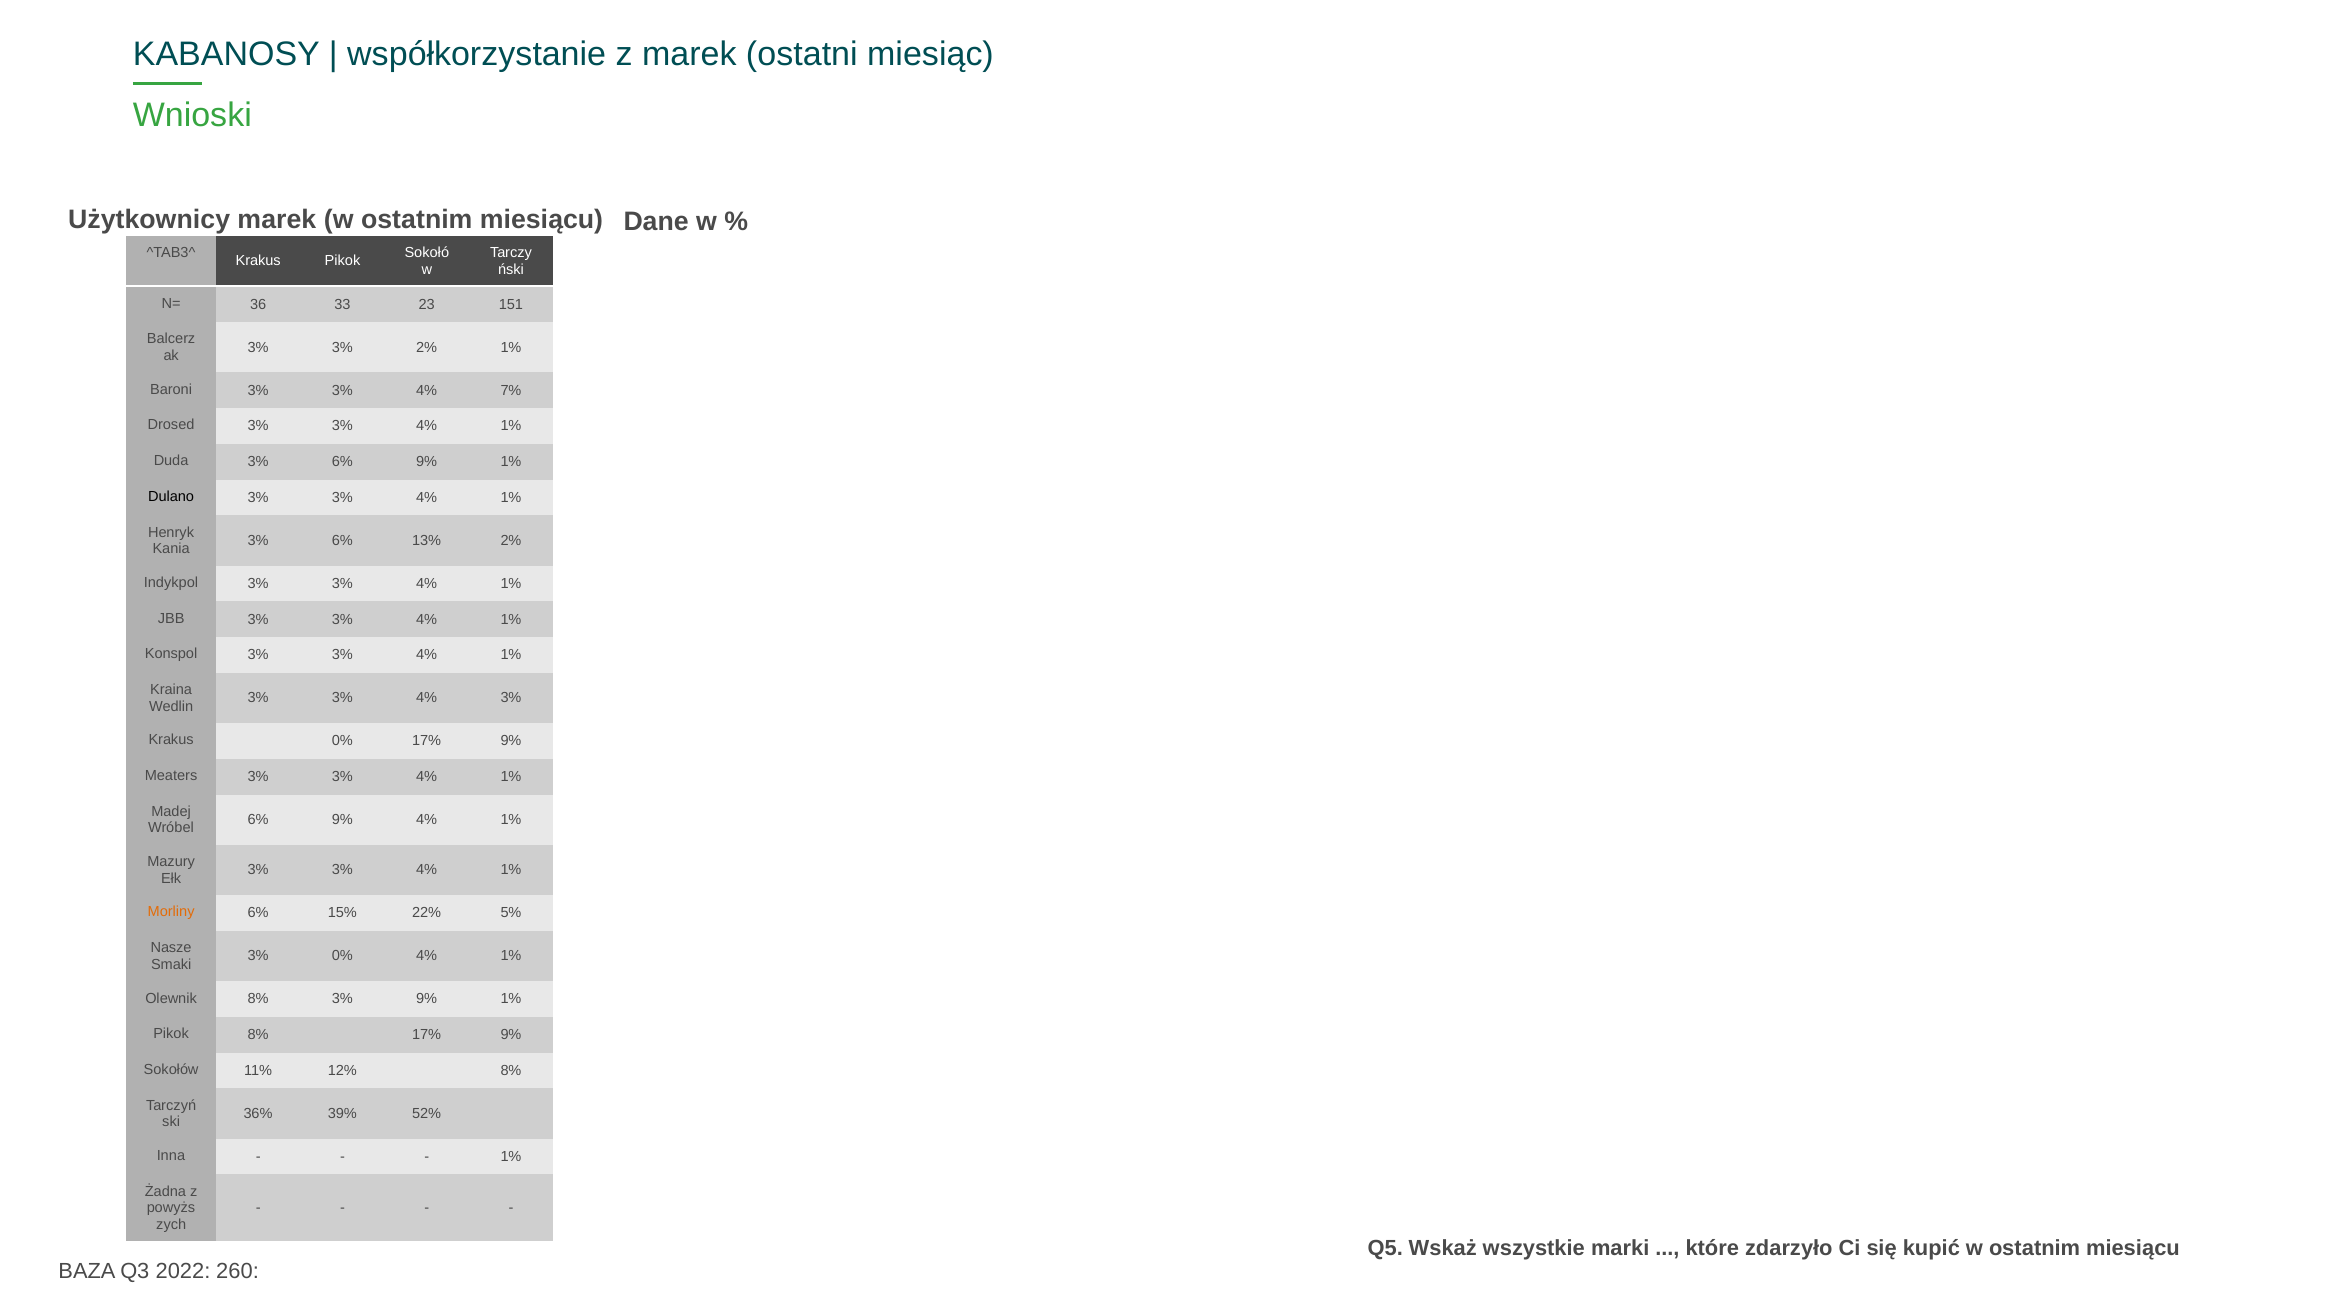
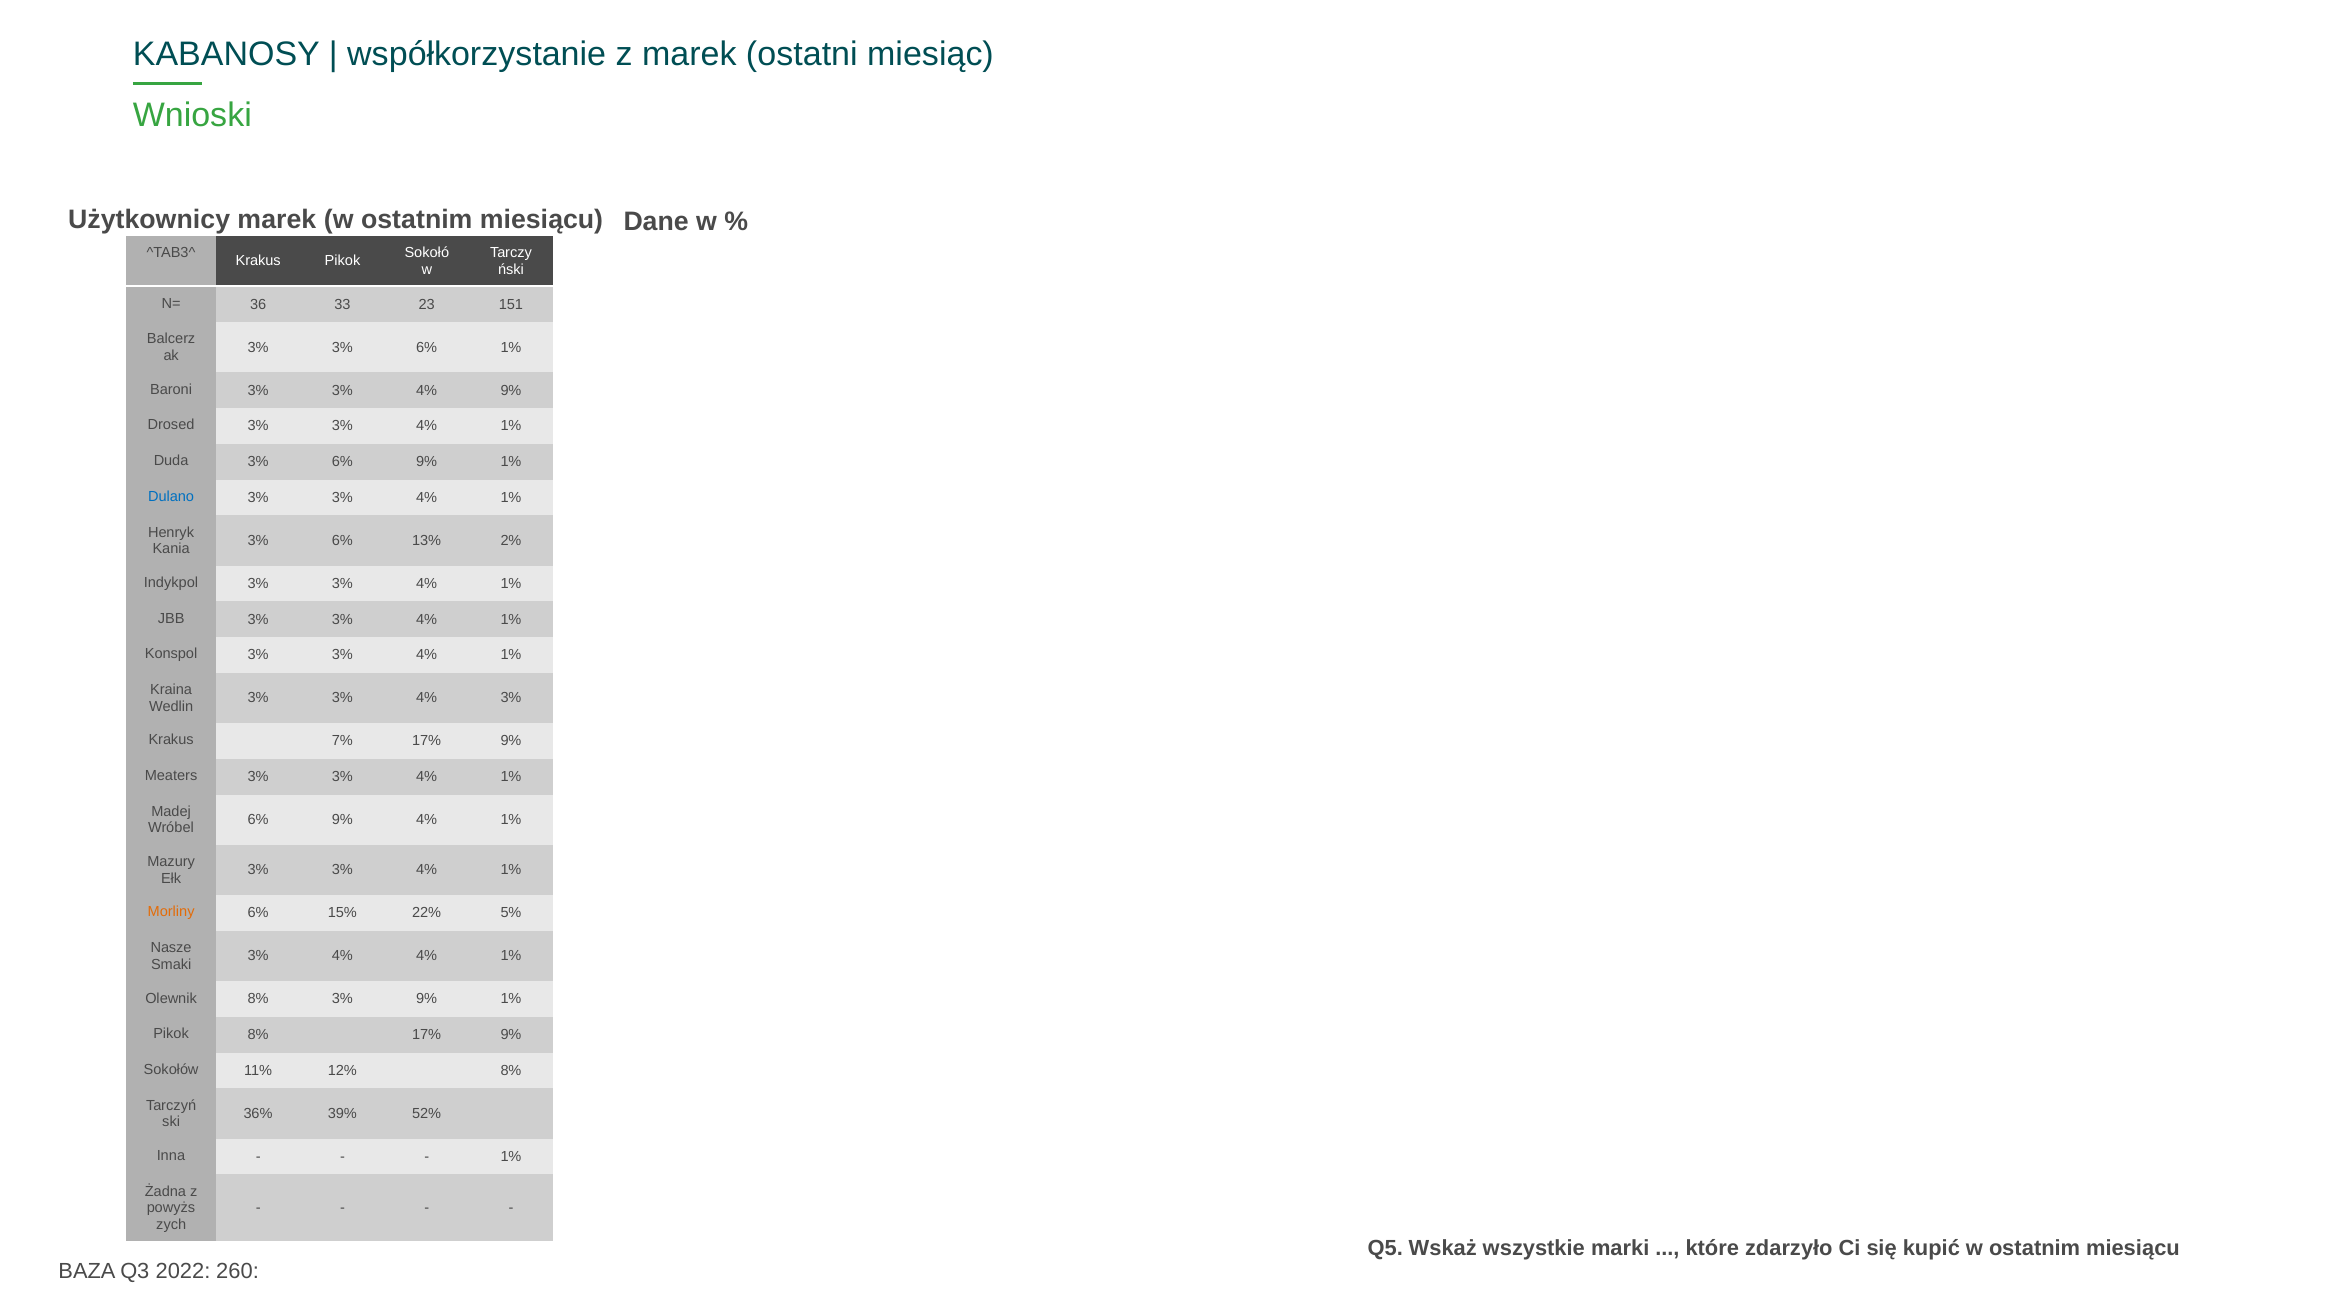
3% 3% 2%: 2% -> 6%
4% 7%: 7% -> 9%
Dulano colour: black -> blue
Krakus 0%: 0% -> 7%
0% at (342, 957): 0% -> 4%
